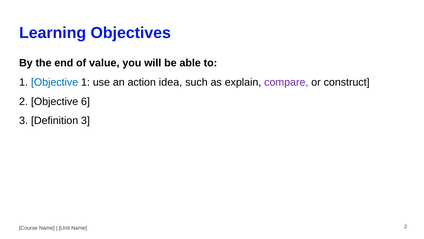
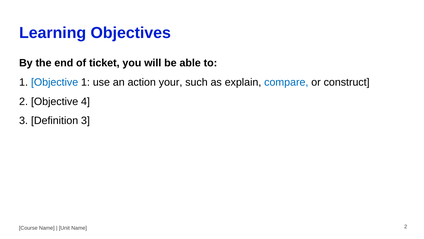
value: value -> ticket
idea: idea -> your
compare colour: purple -> blue
6: 6 -> 4
